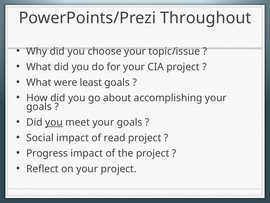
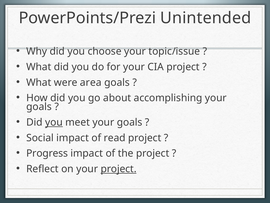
Throughout: Throughout -> Unintended
least: least -> area
project at (119, 169) underline: none -> present
